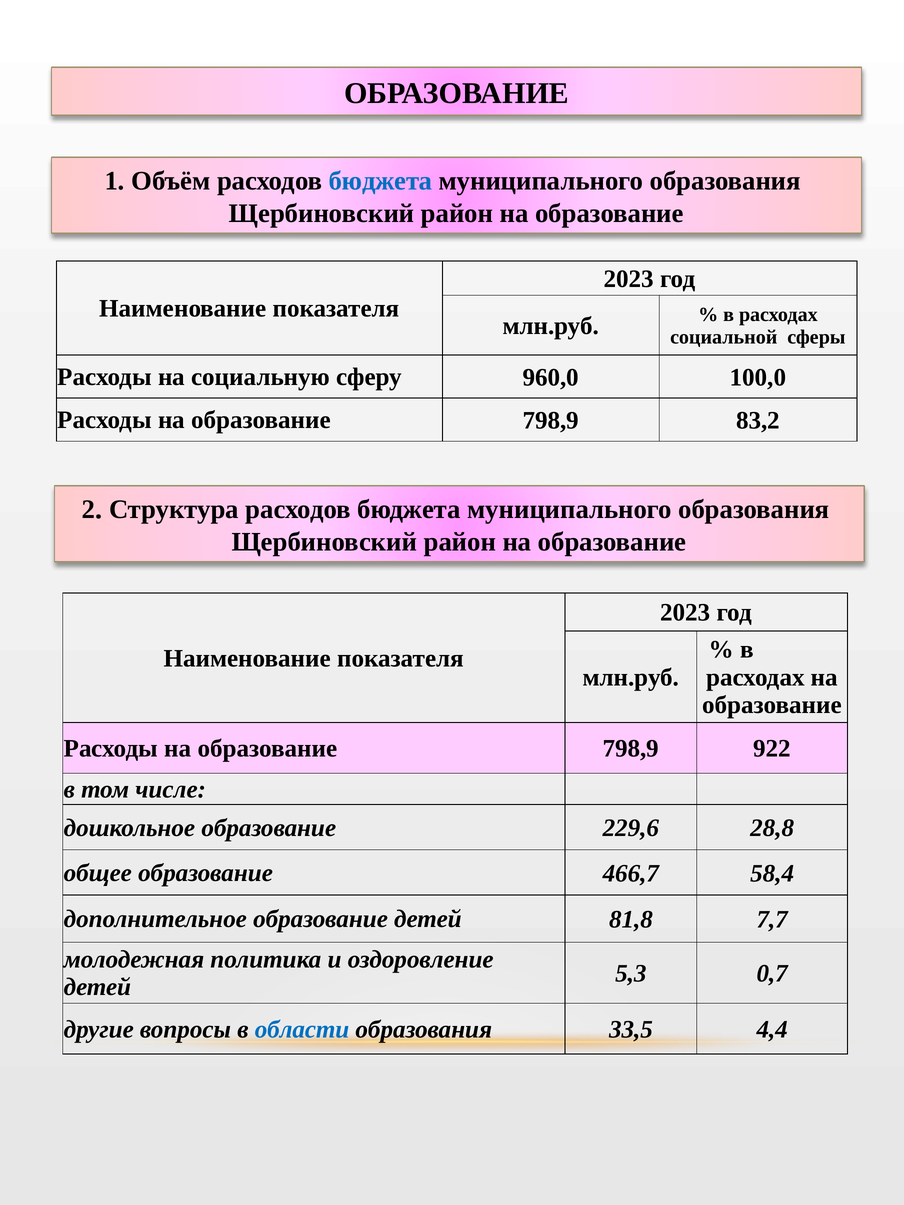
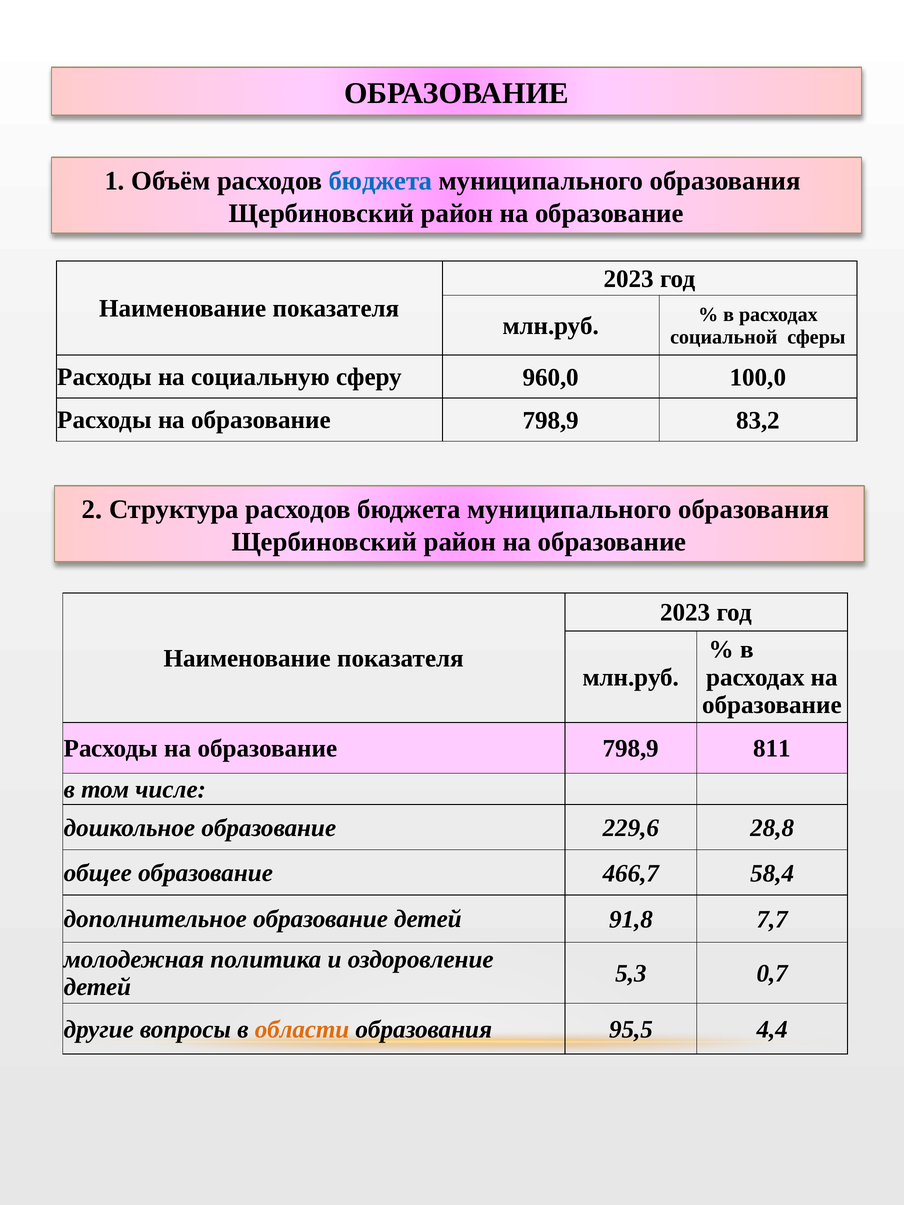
922: 922 -> 811
81,8: 81,8 -> 91,8
области colour: blue -> orange
33,5: 33,5 -> 95,5
